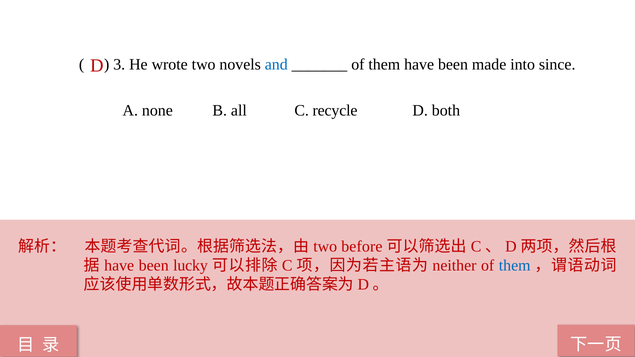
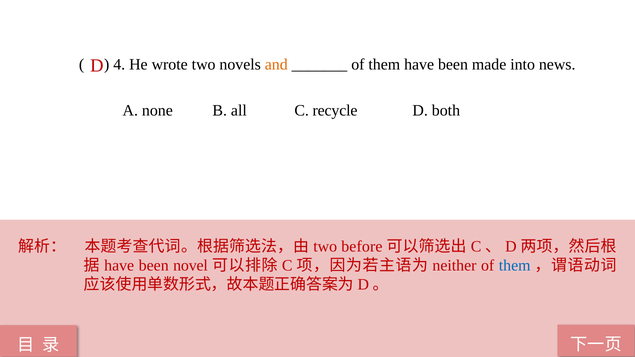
3: 3 -> 4
and colour: blue -> orange
since: since -> news
lucky: lucky -> novel
